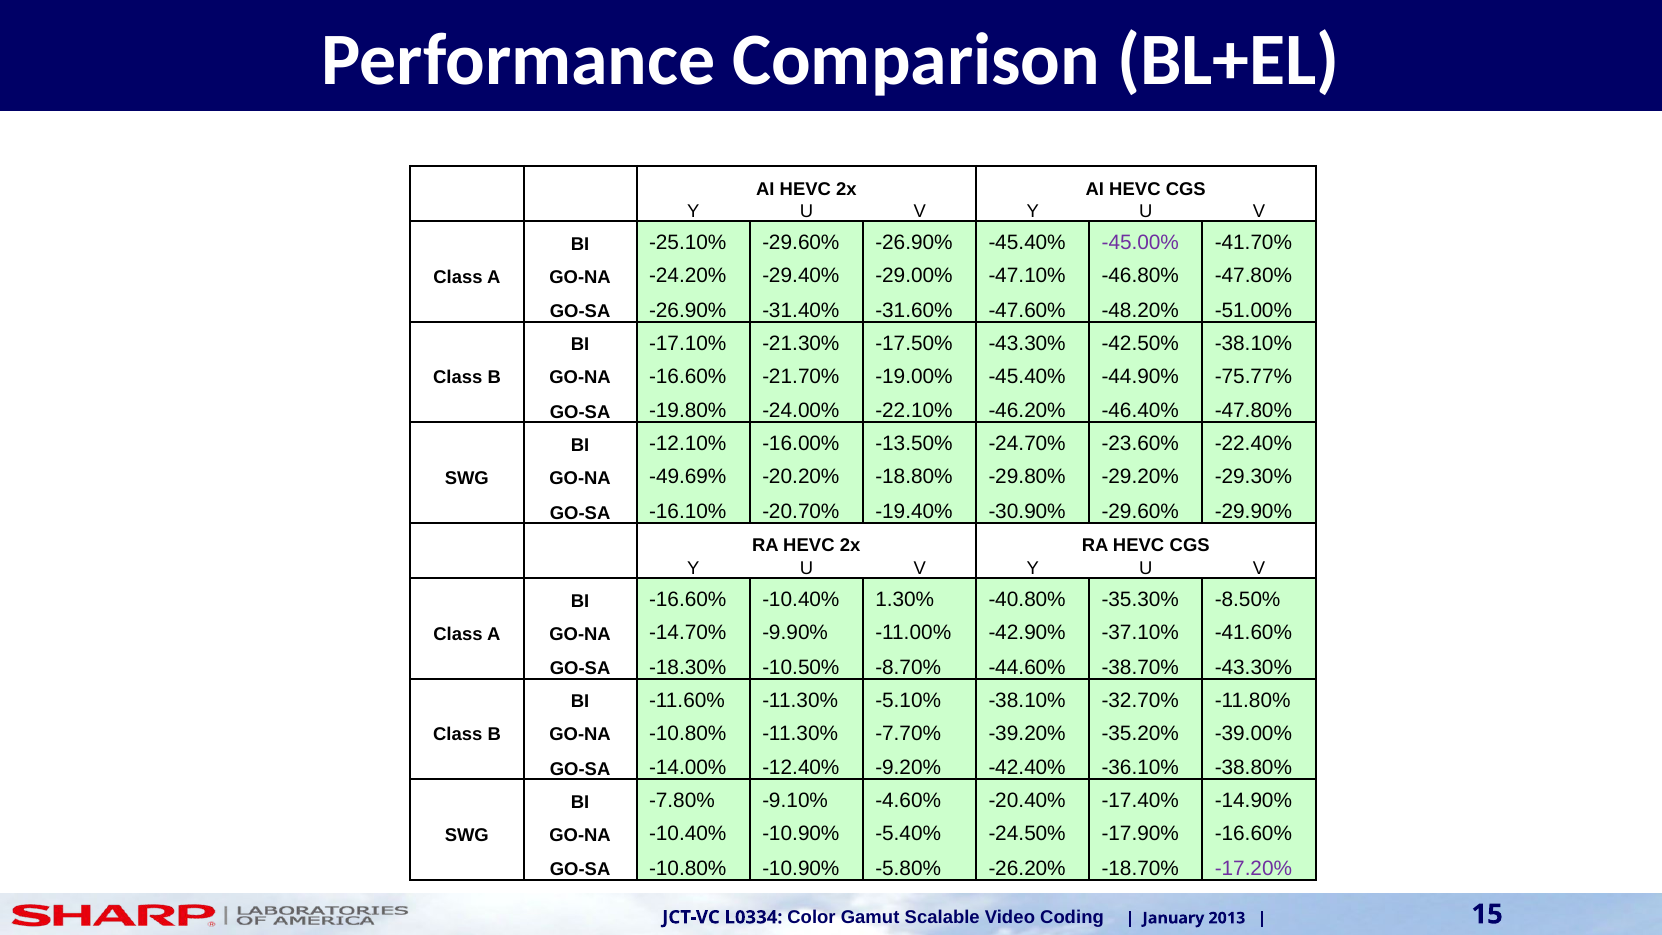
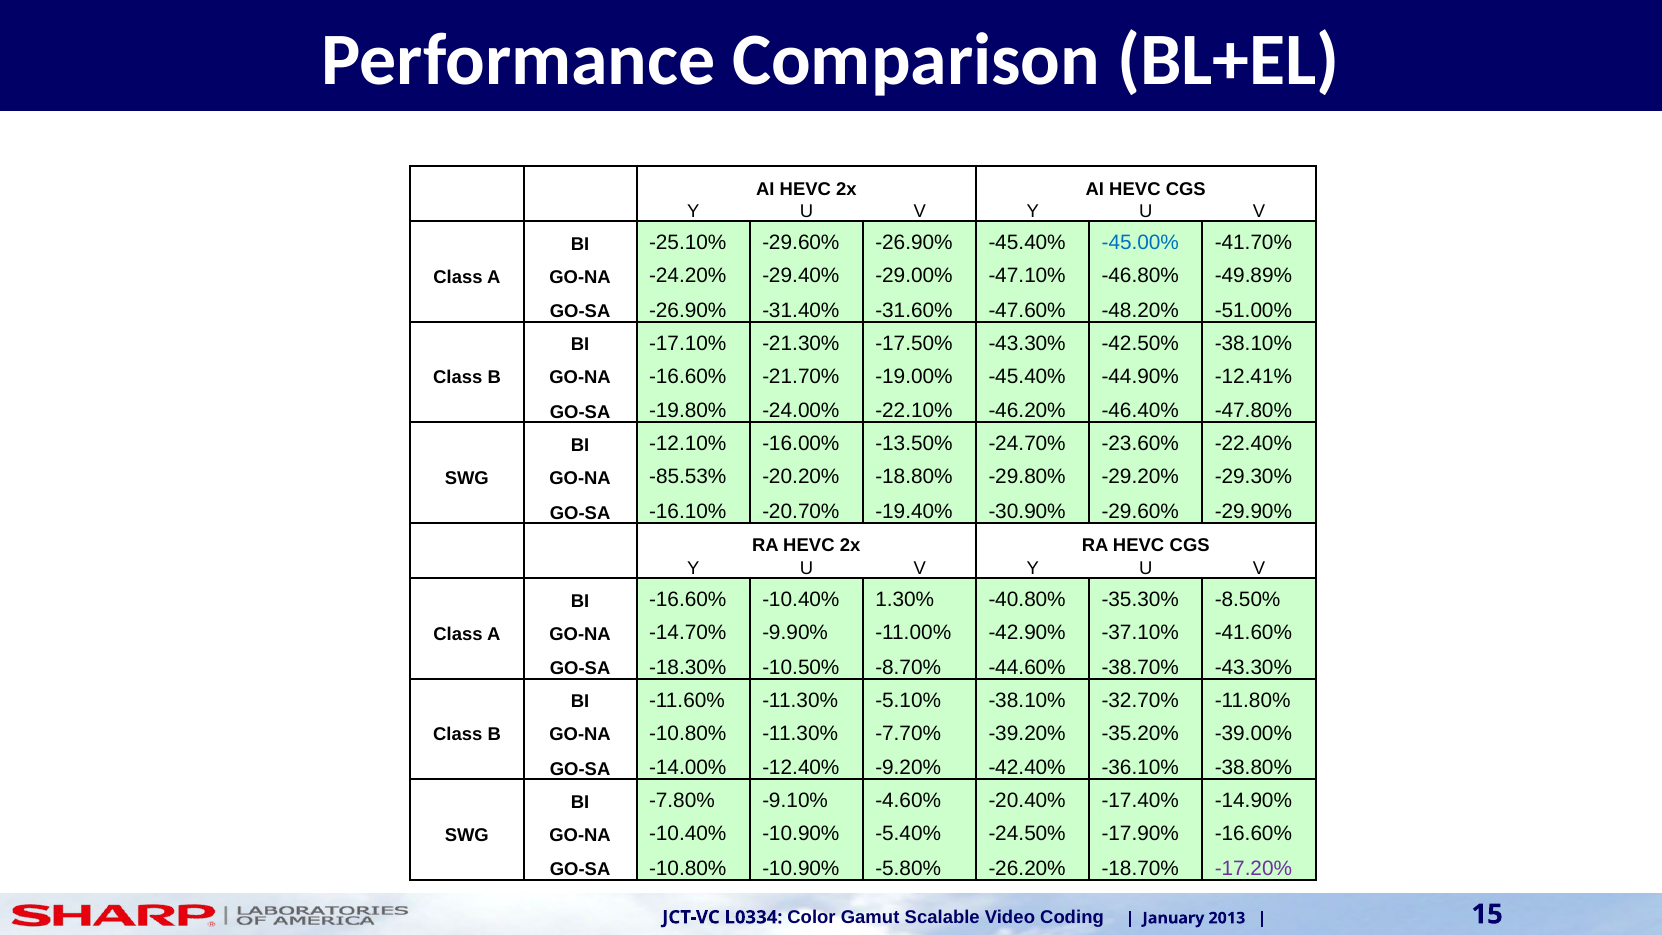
-45.00% colour: purple -> blue
-46.80% -47.80%: -47.80% -> -49.89%
-75.77%: -75.77% -> -12.41%
-49.69%: -49.69% -> -85.53%
